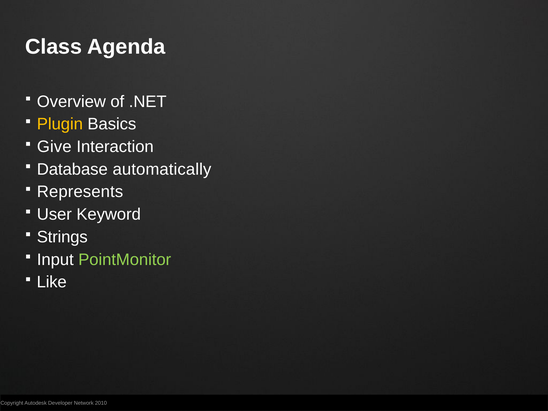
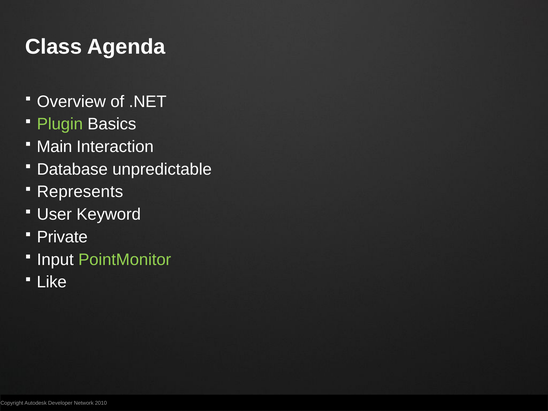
Plugin colour: yellow -> light green
Give: Give -> Main
automatically: automatically -> unpredictable
Strings: Strings -> Private
